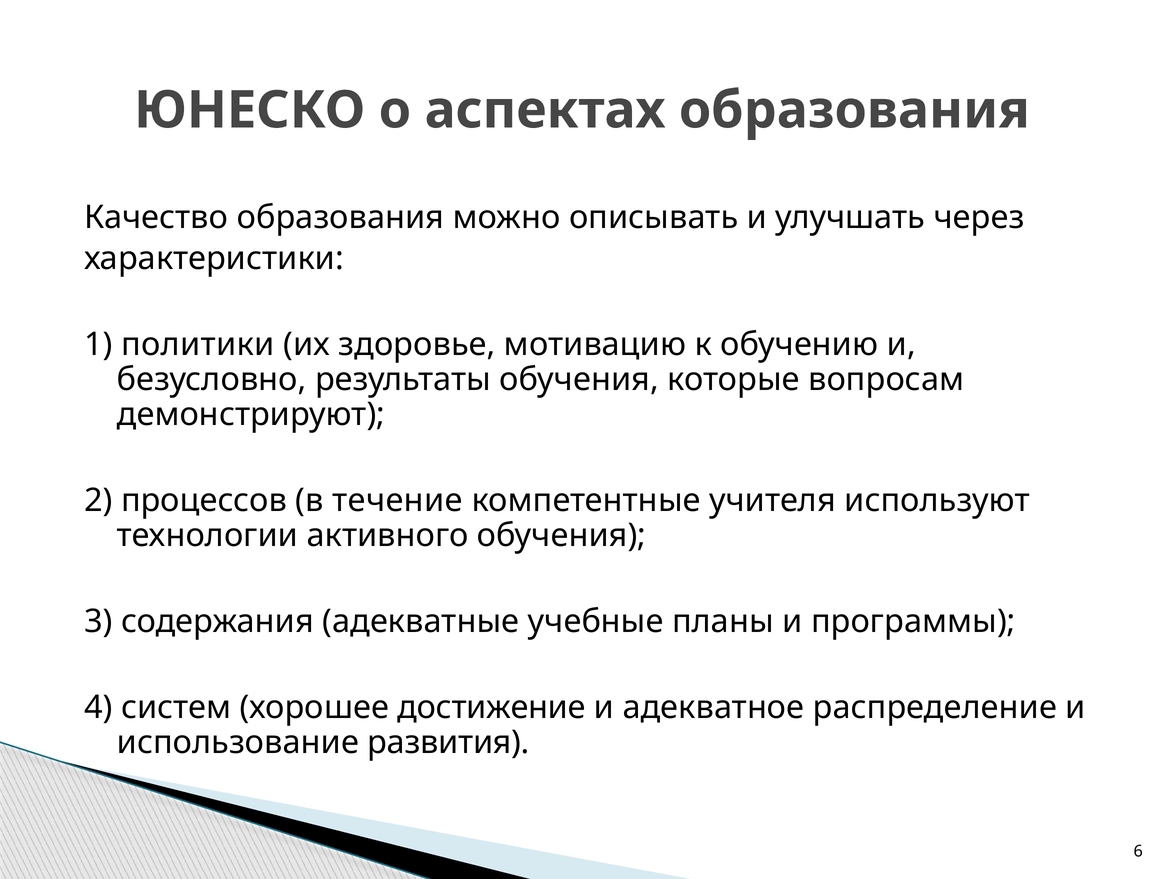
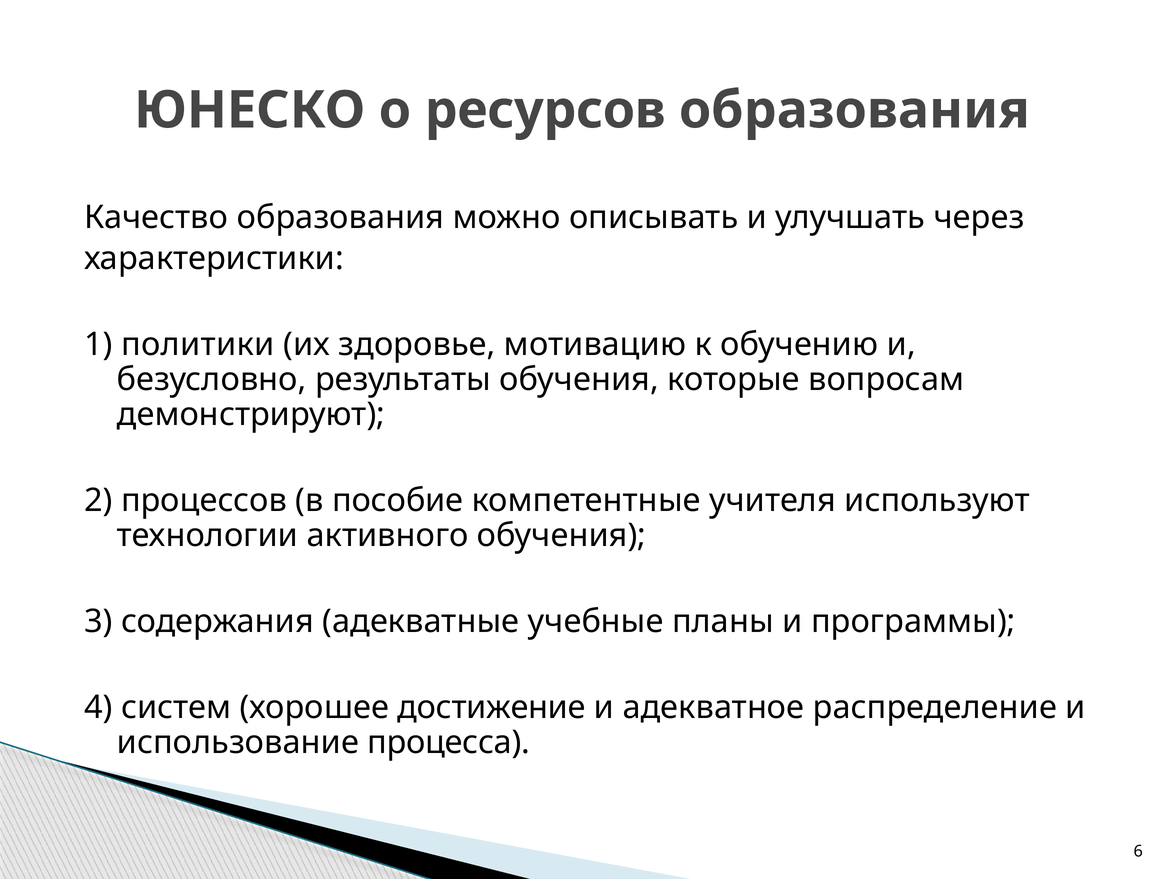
аспектах: аспектах -> ресурсов
течение: течение -> пособие
развития: развития -> процесса
